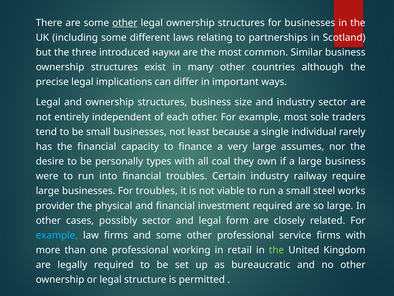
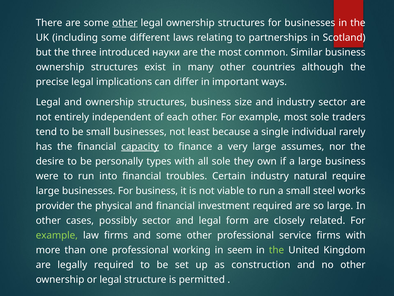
capacity underline: none -> present
all coal: coal -> sole
railway: railway -> natural
For troubles: troubles -> business
example at (57, 235) colour: light blue -> light green
retail: retail -> seem
bureaucratic: bureaucratic -> construction
